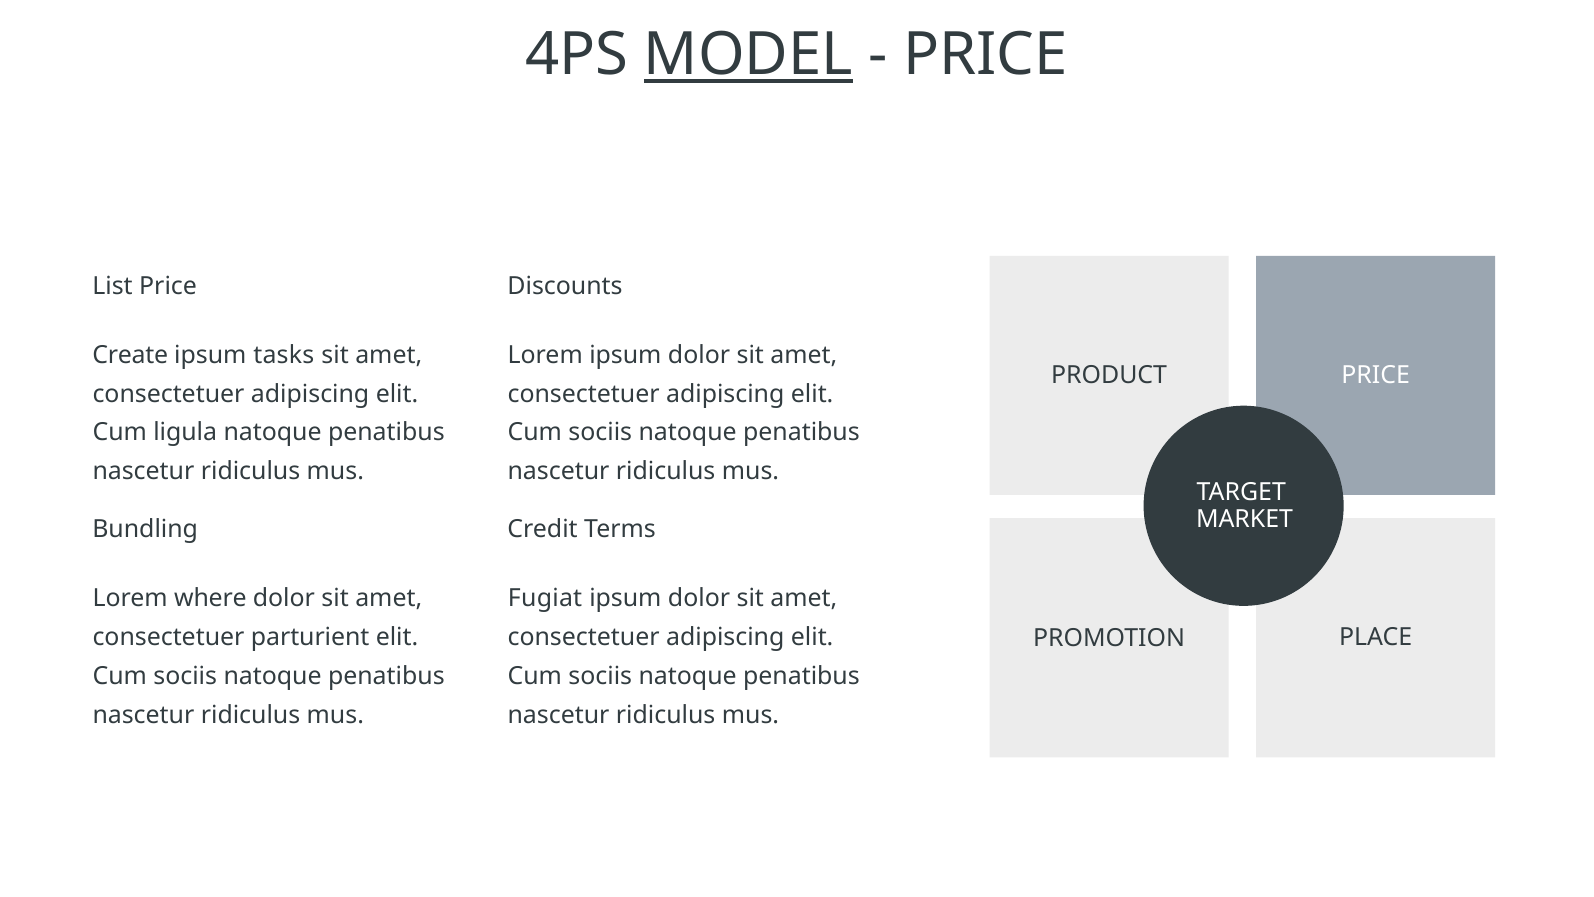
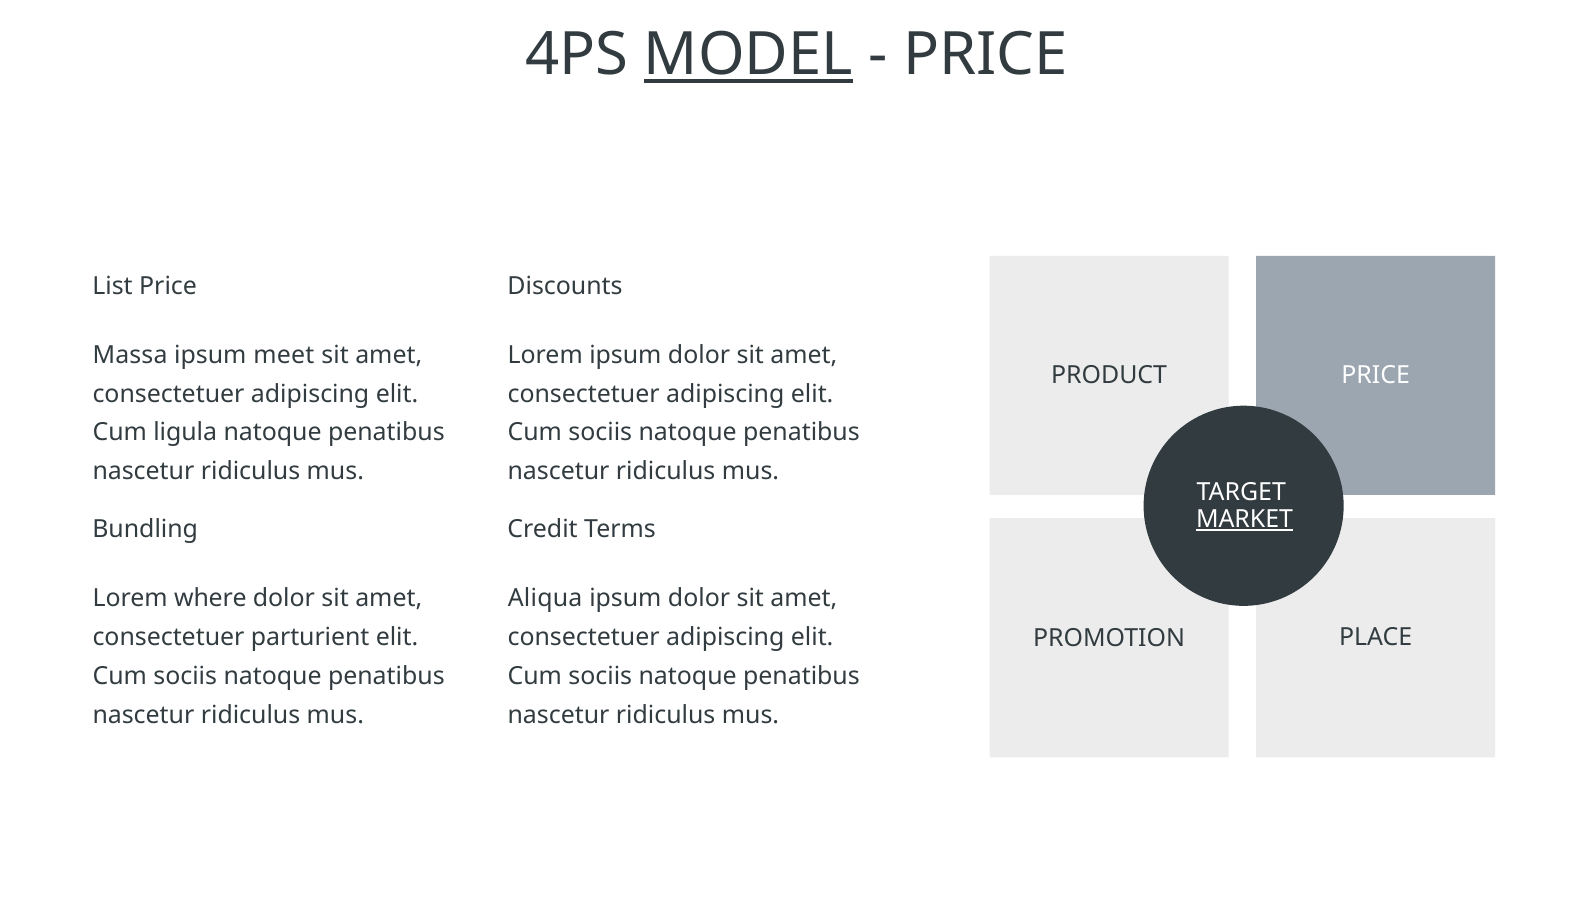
Create: Create -> Massa
tasks: tasks -> meet
MARKET underline: none -> present
Fugiat: Fugiat -> Aliqua
